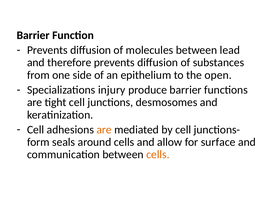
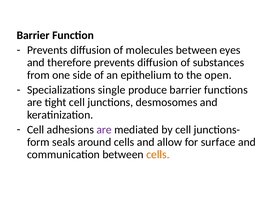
lead: lead -> eyes
injury: injury -> single
are at (104, 129) colour: orange -> purple
